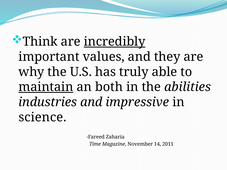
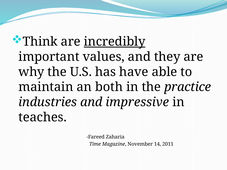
truly: truly -> have
maintain underline: present -> none
abilities: abilities -> practice
science: science -> teaches
